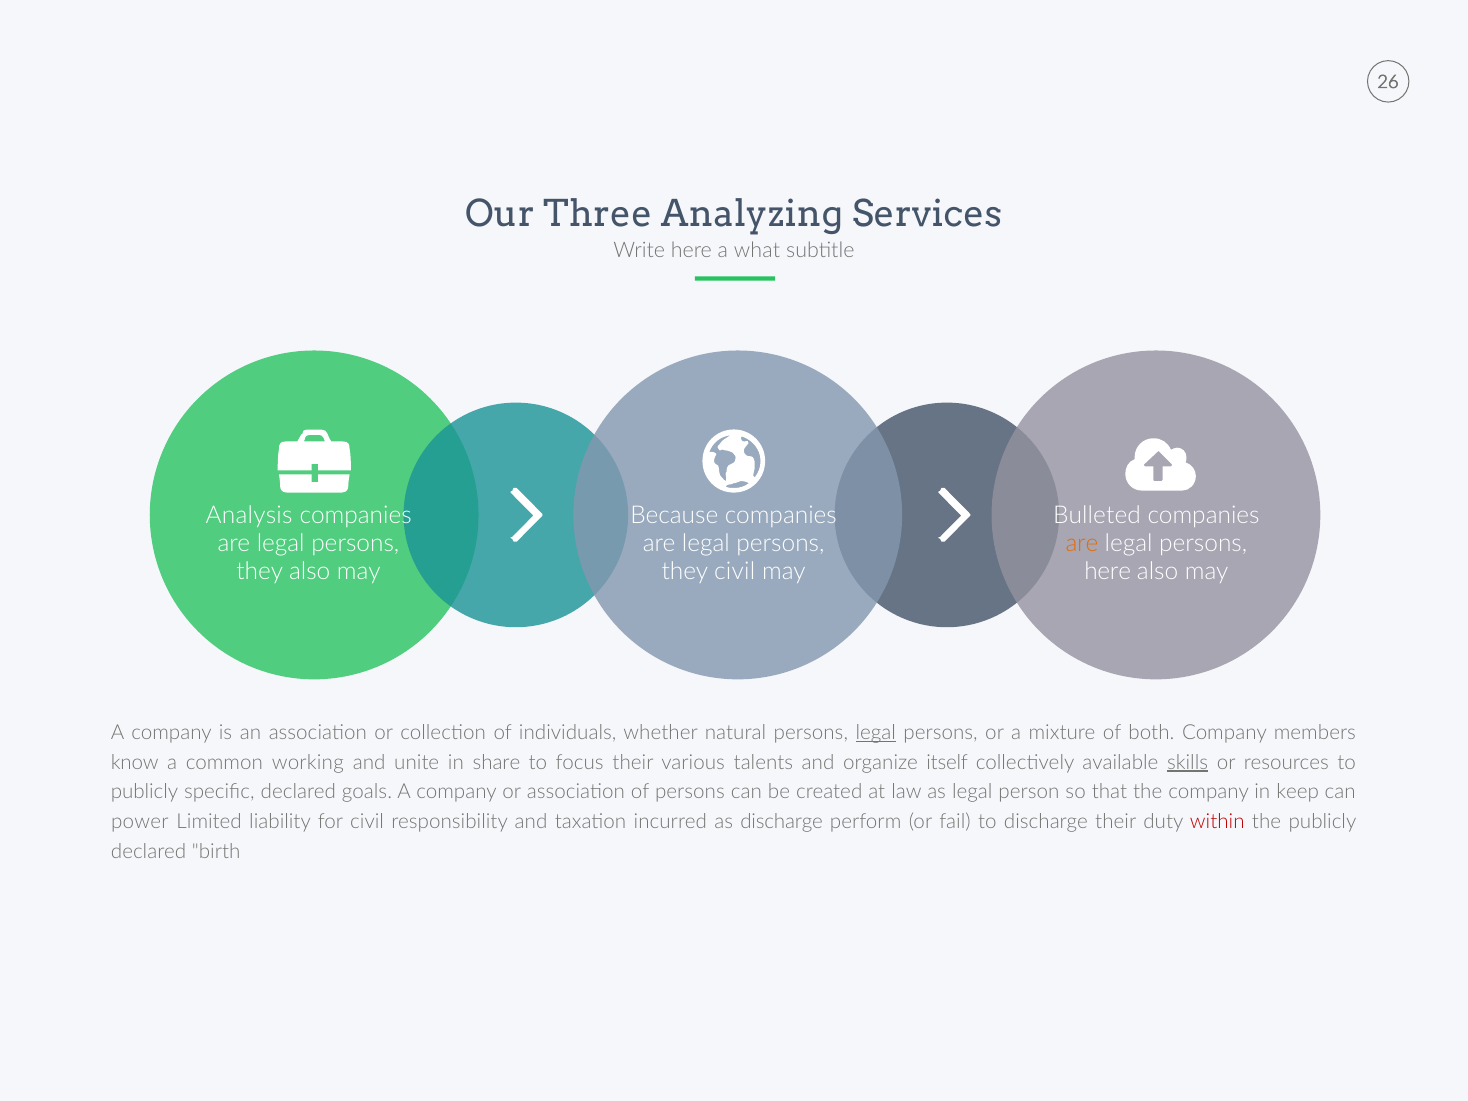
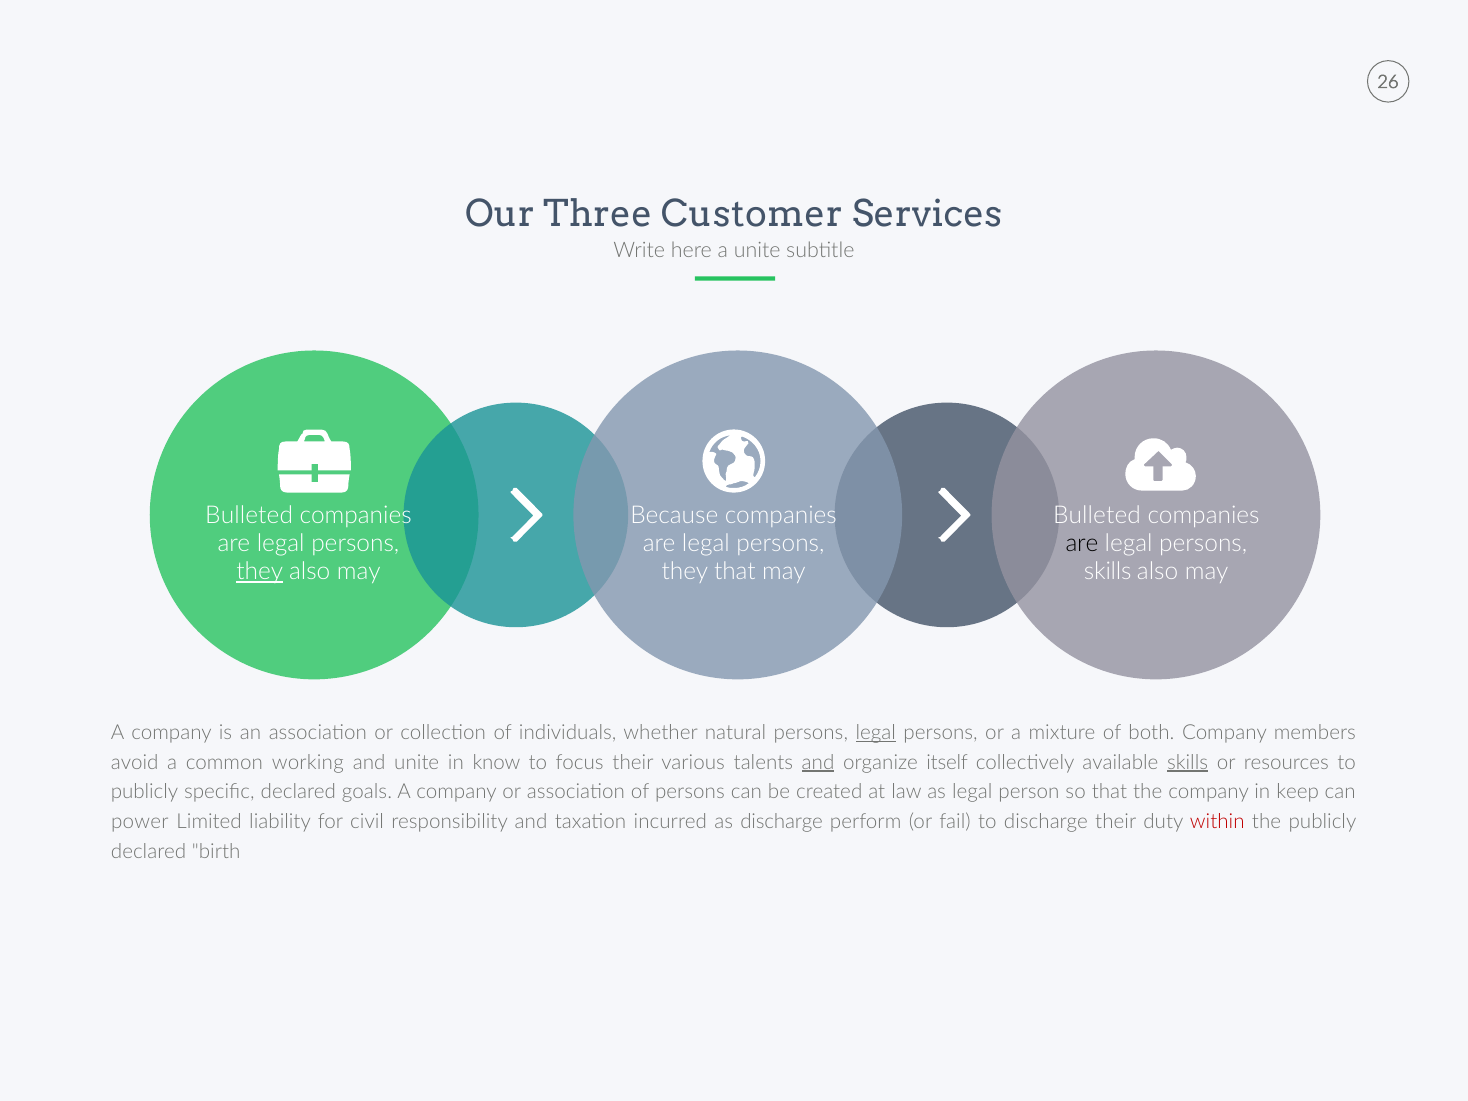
Analyzing: Analyzing -> Customer
a what: what -> unite
Analysis at (249, 516): Analysis -> Bulleted
are at (1082, 544) colour: orange -> black
they at (260, 572) underline: none -> present
they civil: civil -> that
here at (1108, 572): here -> skills
know: know -> avoid
share: share -> know
and at (818, 762) underline: none -> present
